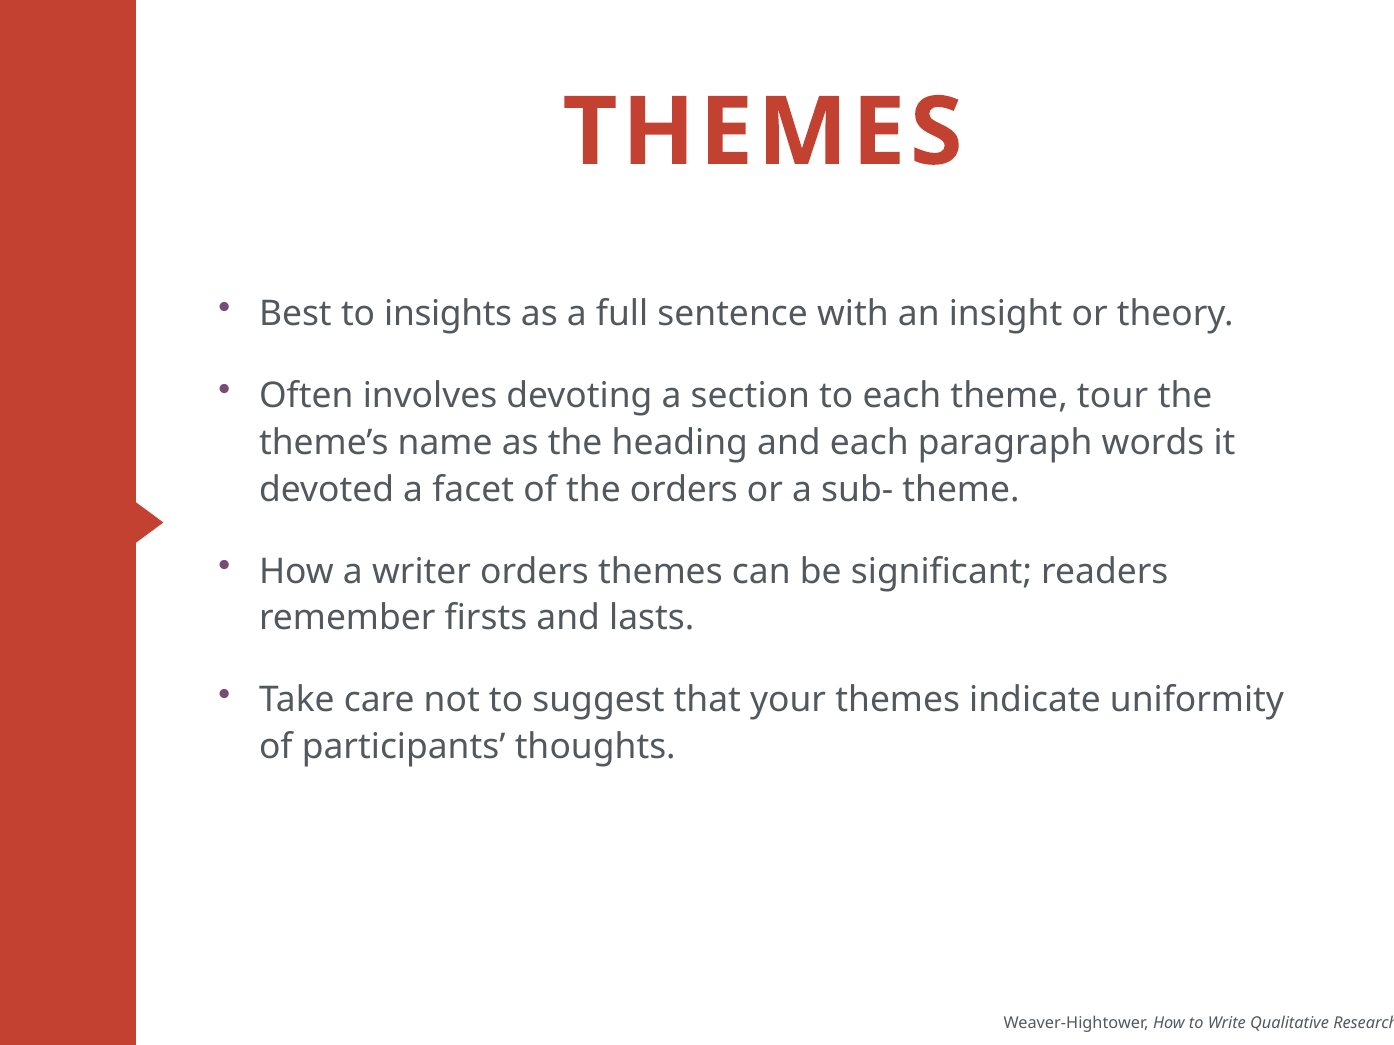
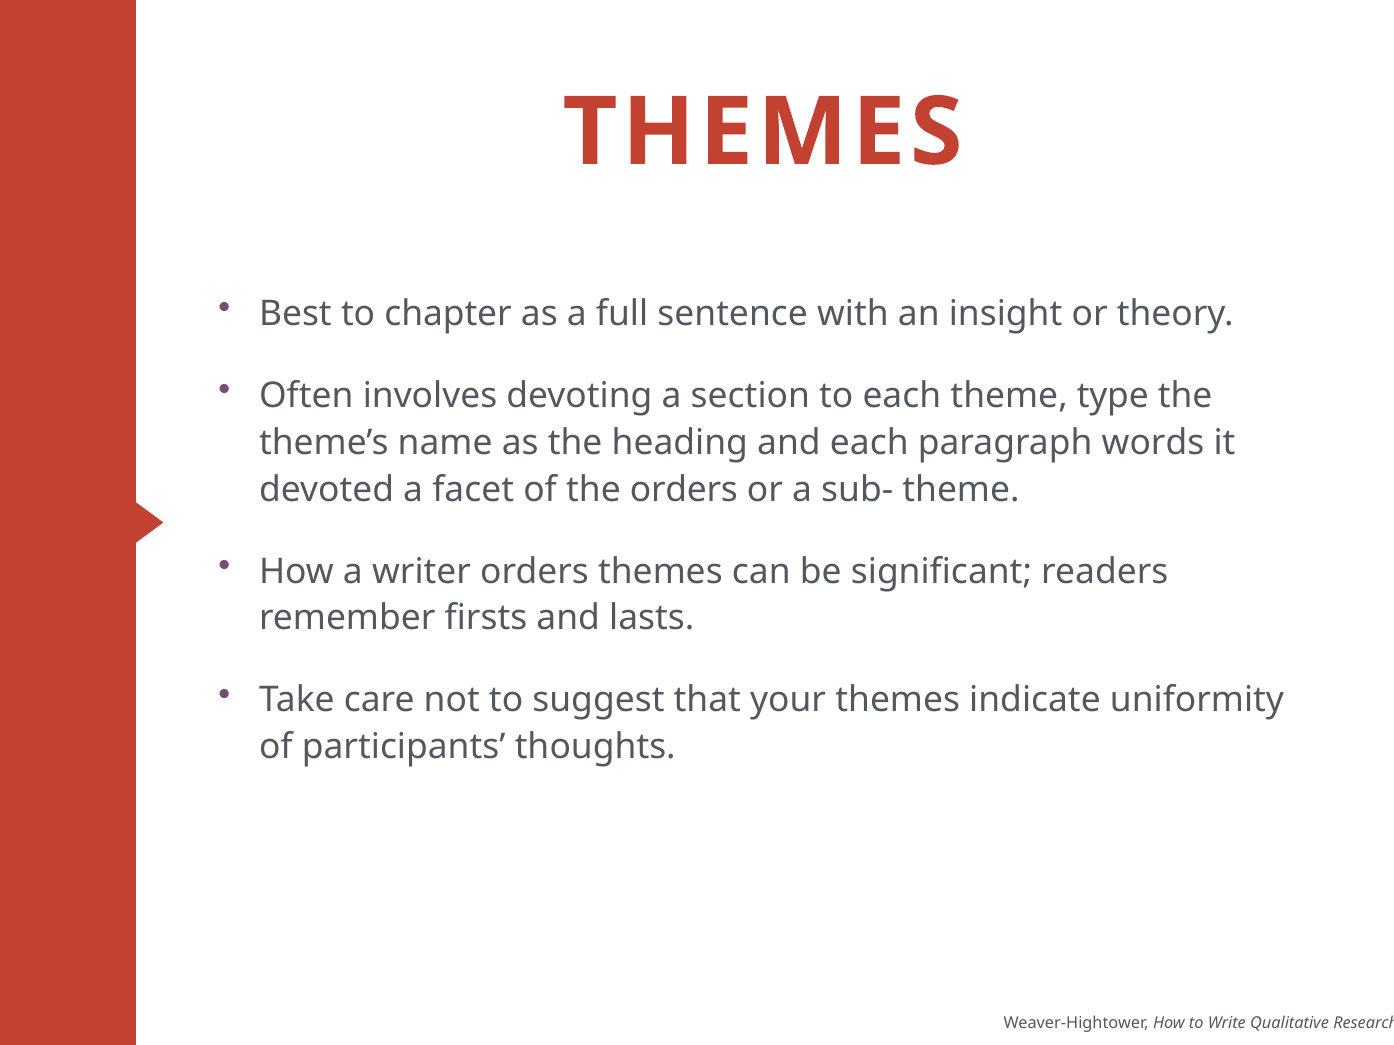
insights: insights -> chapter
tour: tour -> type
